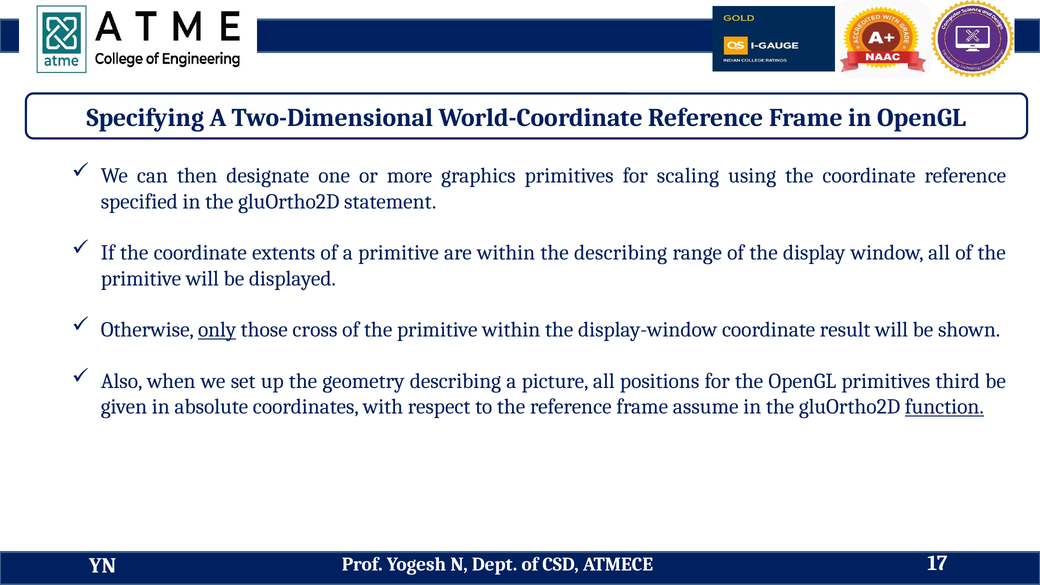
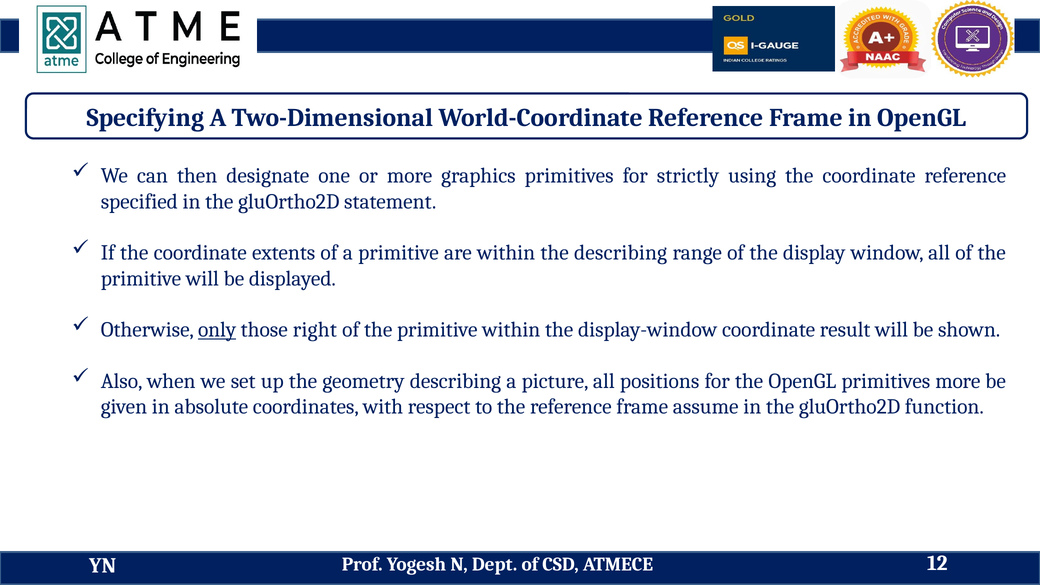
scaling: scaling -> strictly
cross: cross -> right
primitives third: third -> more
function underline: present -> none
17: 17 -> 12
